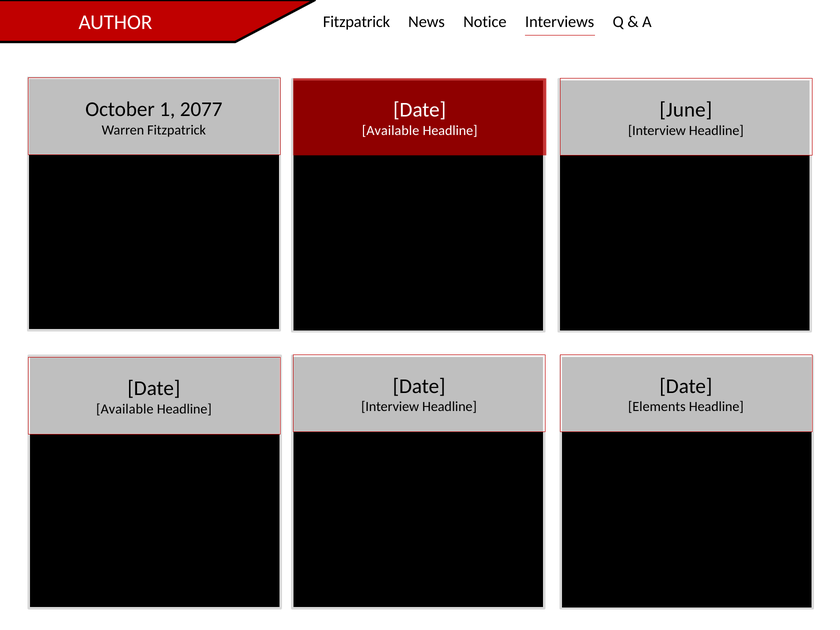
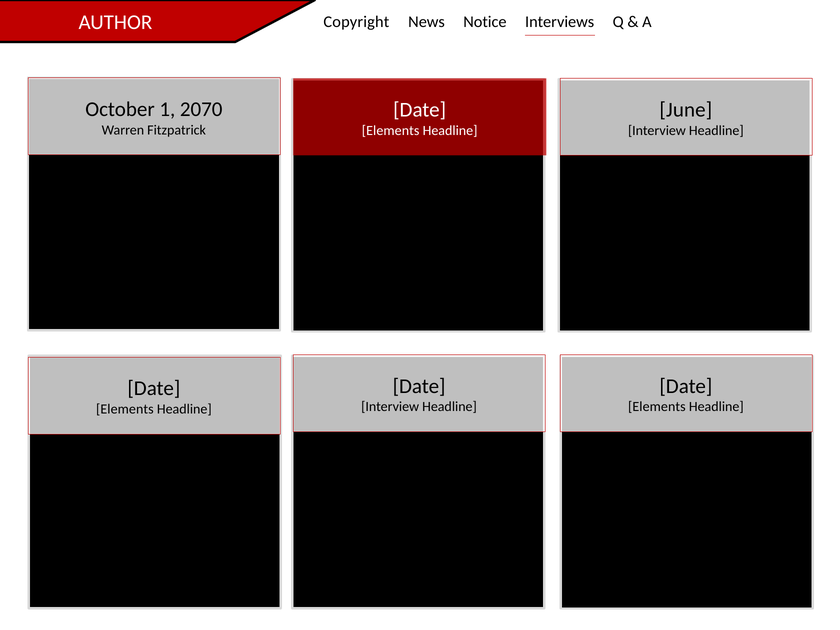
AUTHOR Fitzpatrick: Fitzpatrick -> Copyright
2077: 2077 -> 2070
Available at (391, 130): Available -> Elements
Available at (125, 409): Available -> Elements
